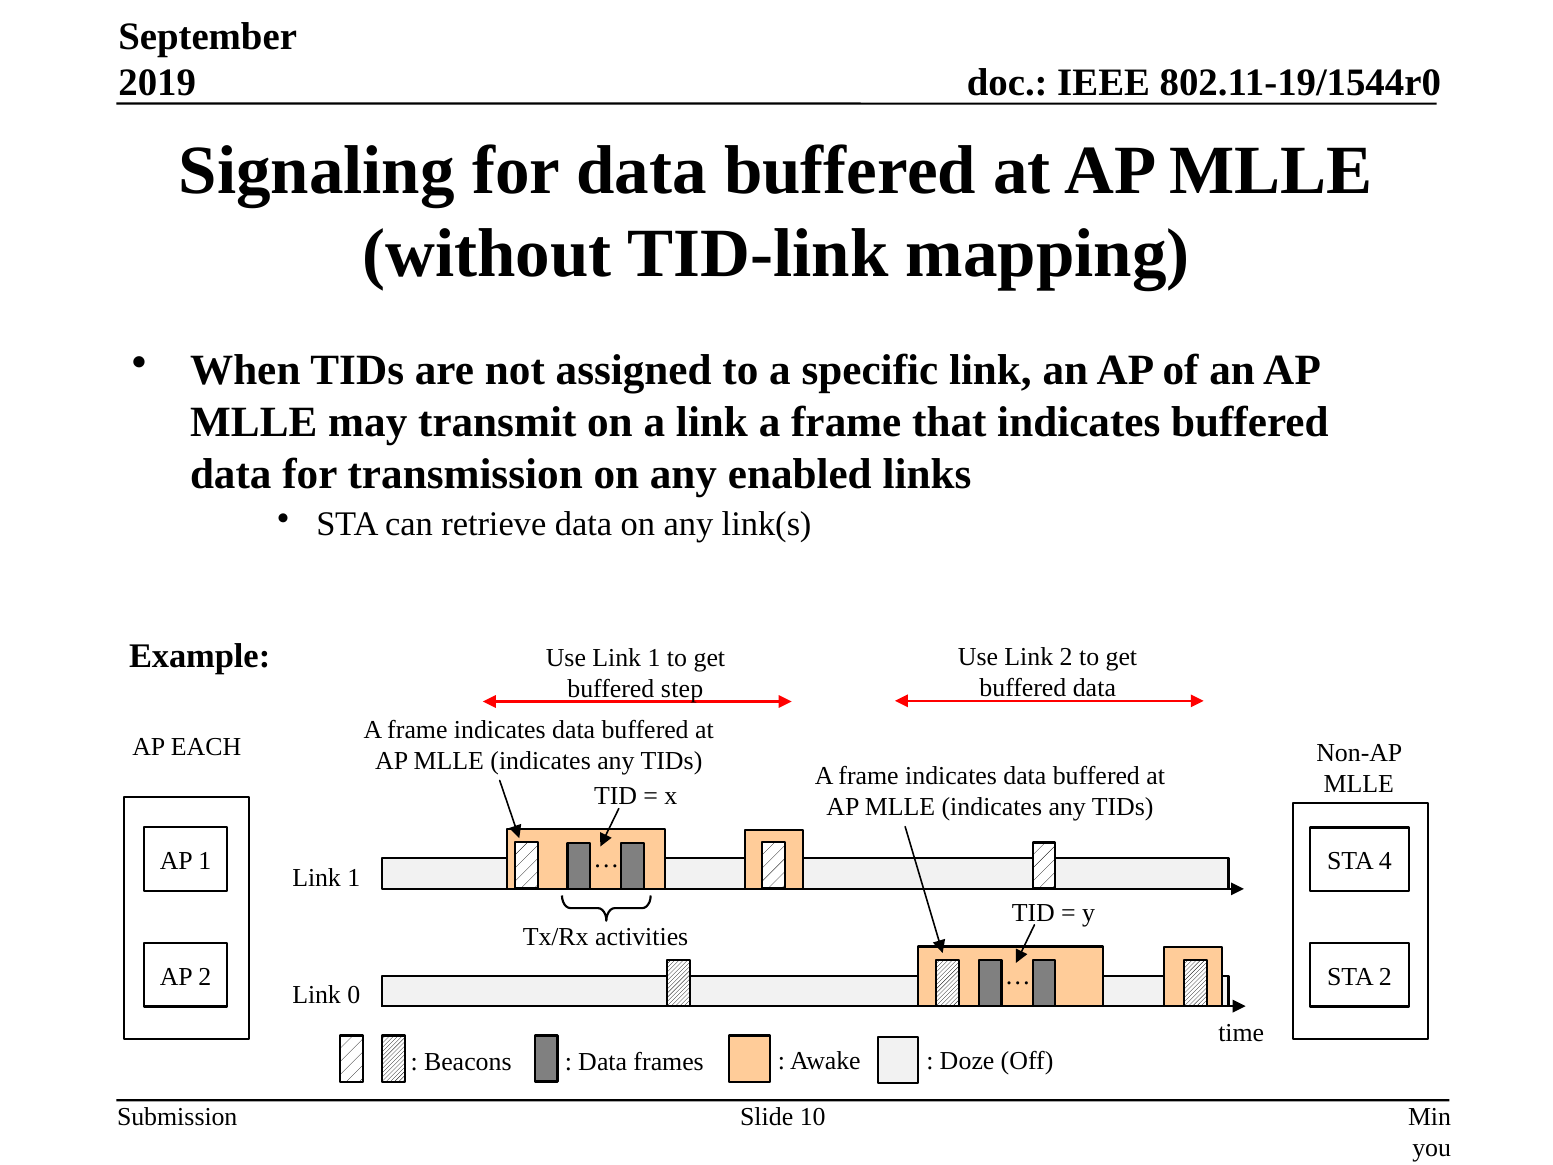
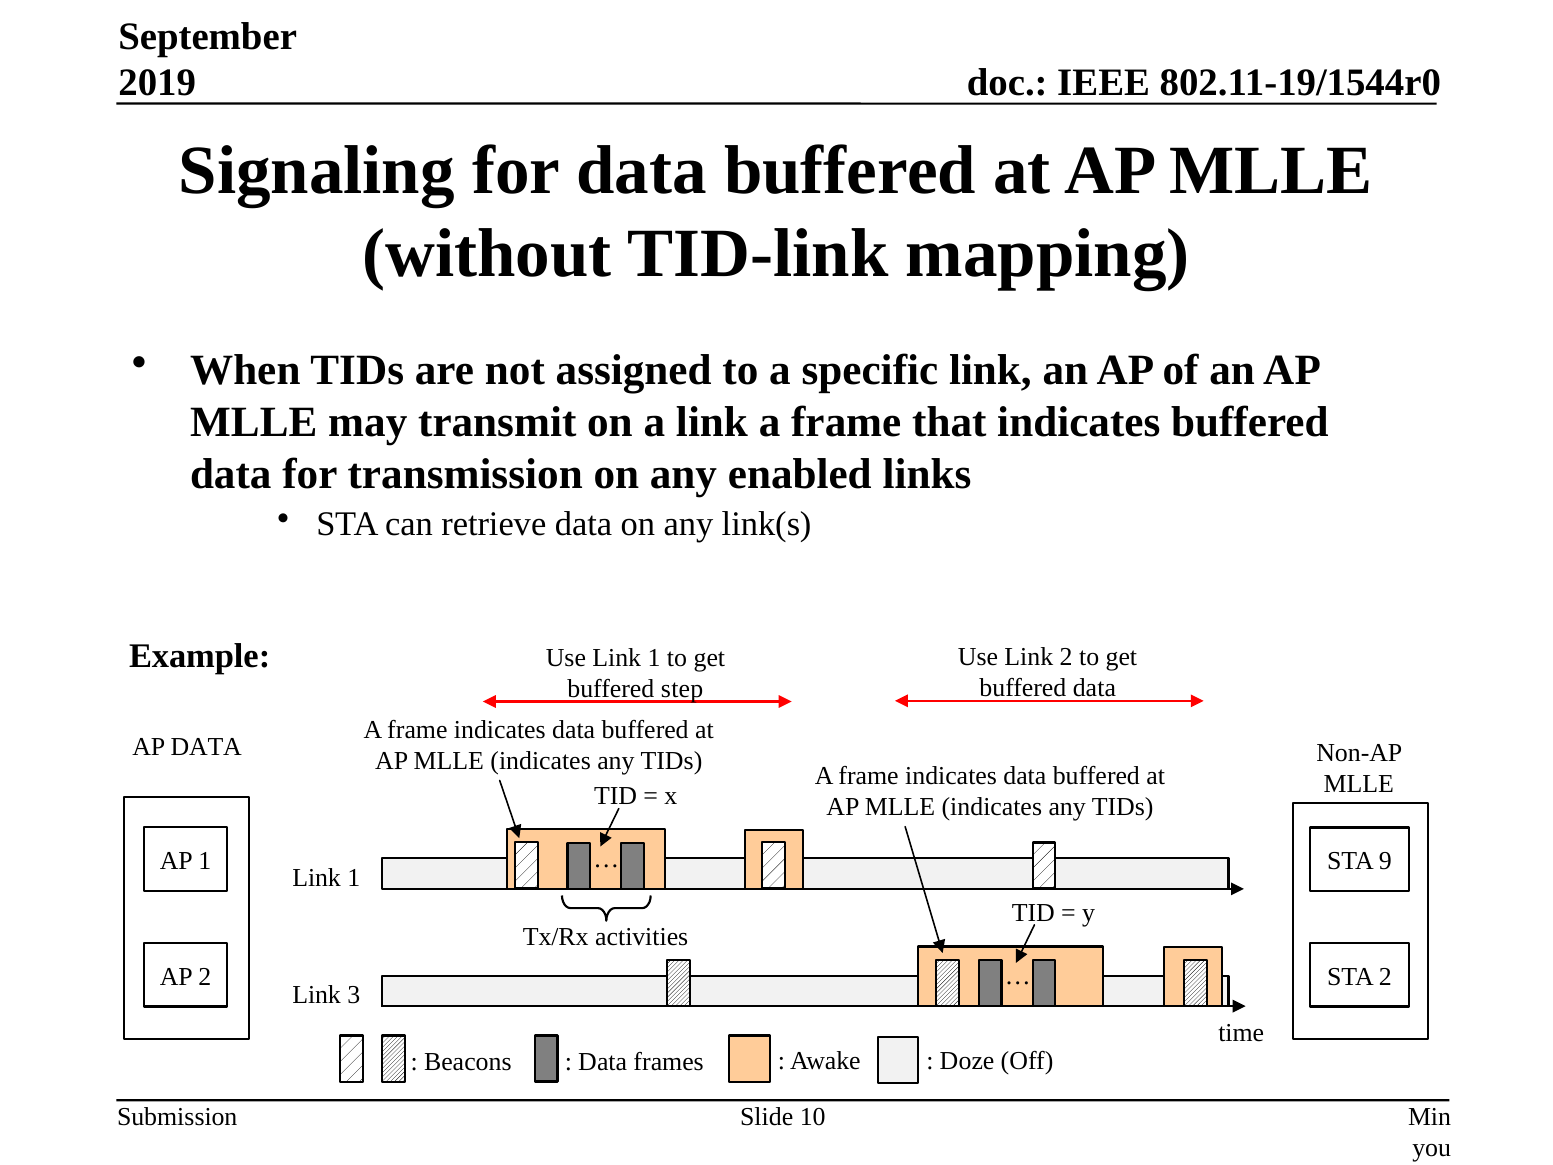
AP EACH: EACH -> DATA
4: 4 -> 9
0: 0 -> 3
